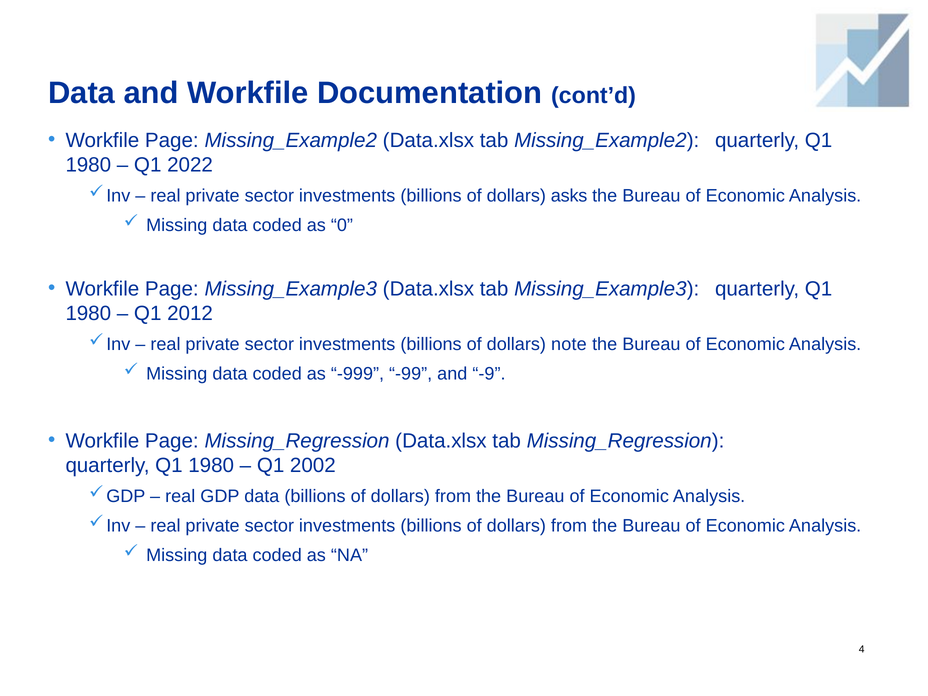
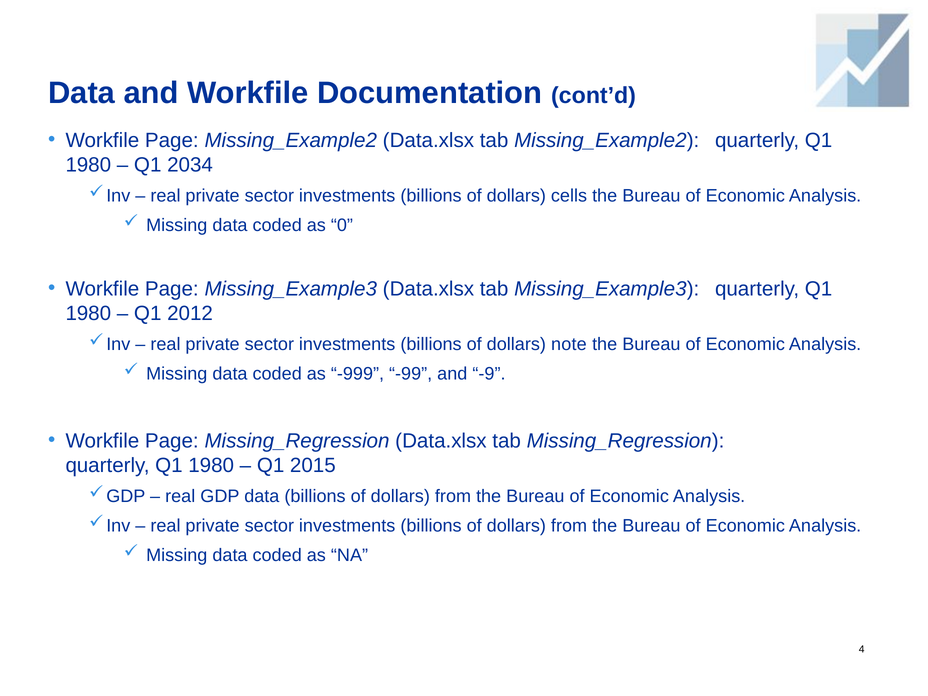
2022: 2022 -> 2034
asks: asks -> cells
2002: 2002 -> 2015
